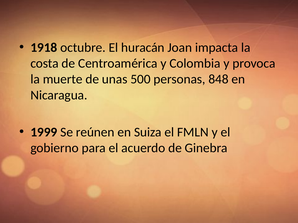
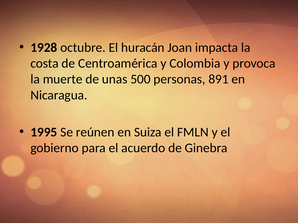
1918: 1918 -> 1928
848: 848 -> 891
1999: 1999 -> 1995
